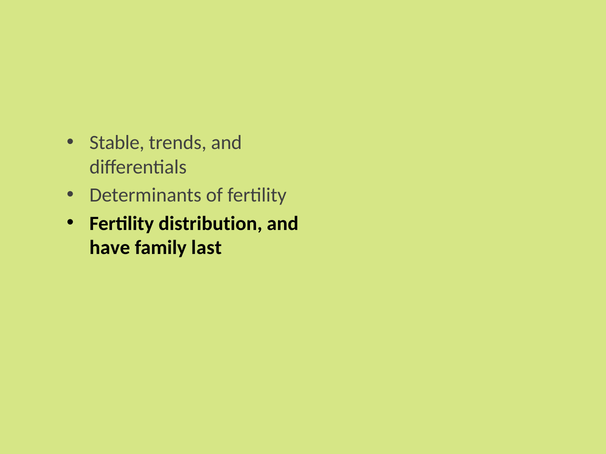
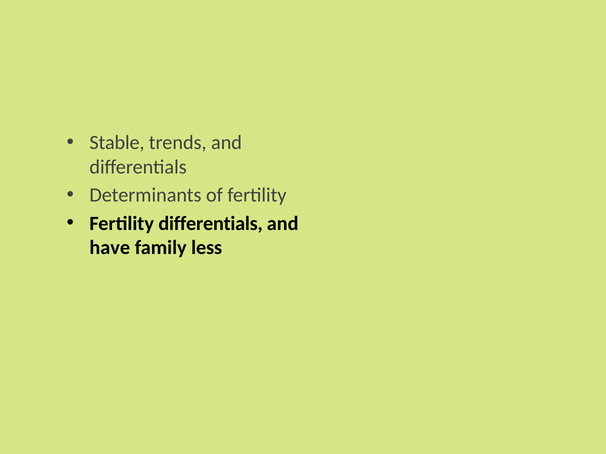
Fertility distribution: distribution -> differentials
last: last -> less
